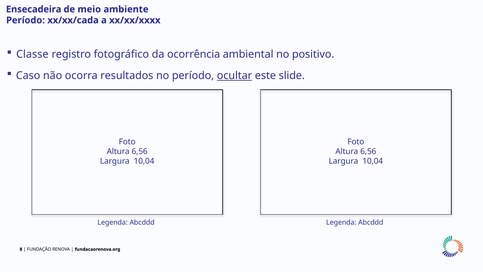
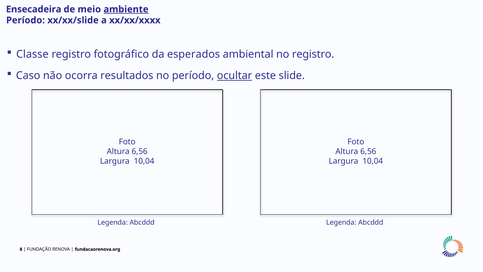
ambiente underline: none -> present
xx/xx/cada: xx/xx/cada -> xx/xx/slide
ocorrência: ocorrência -> esperados
no positivo: positivo -> registro
